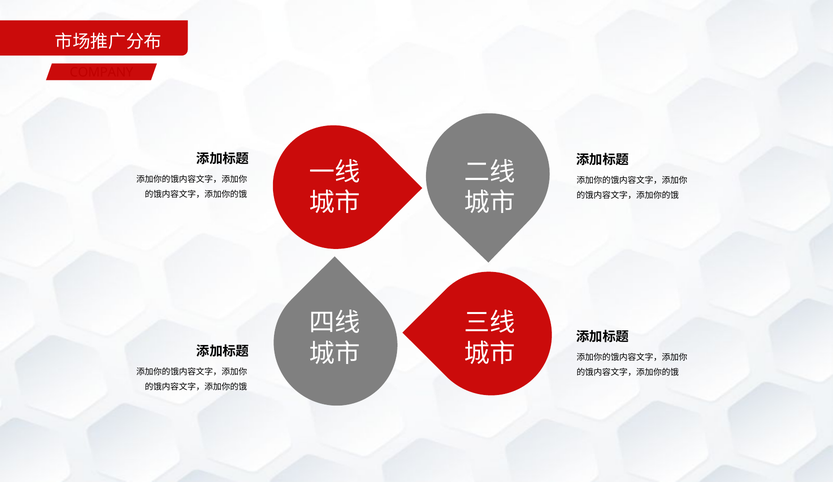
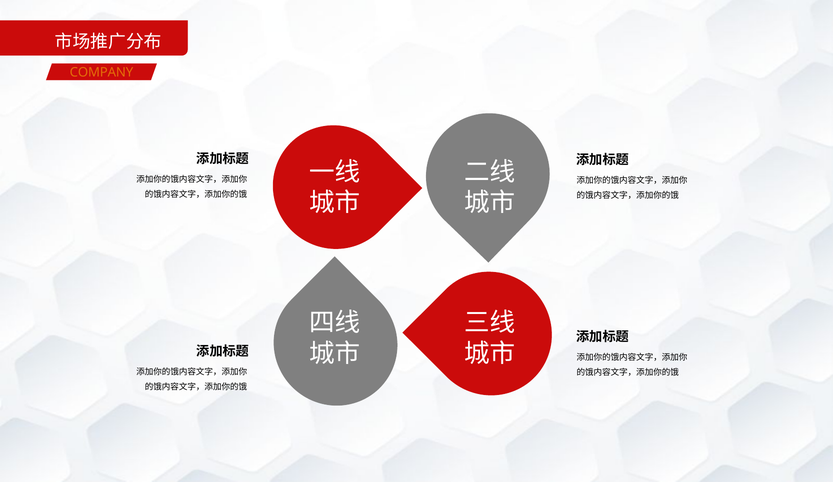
COMPANY colour: red -> orange
